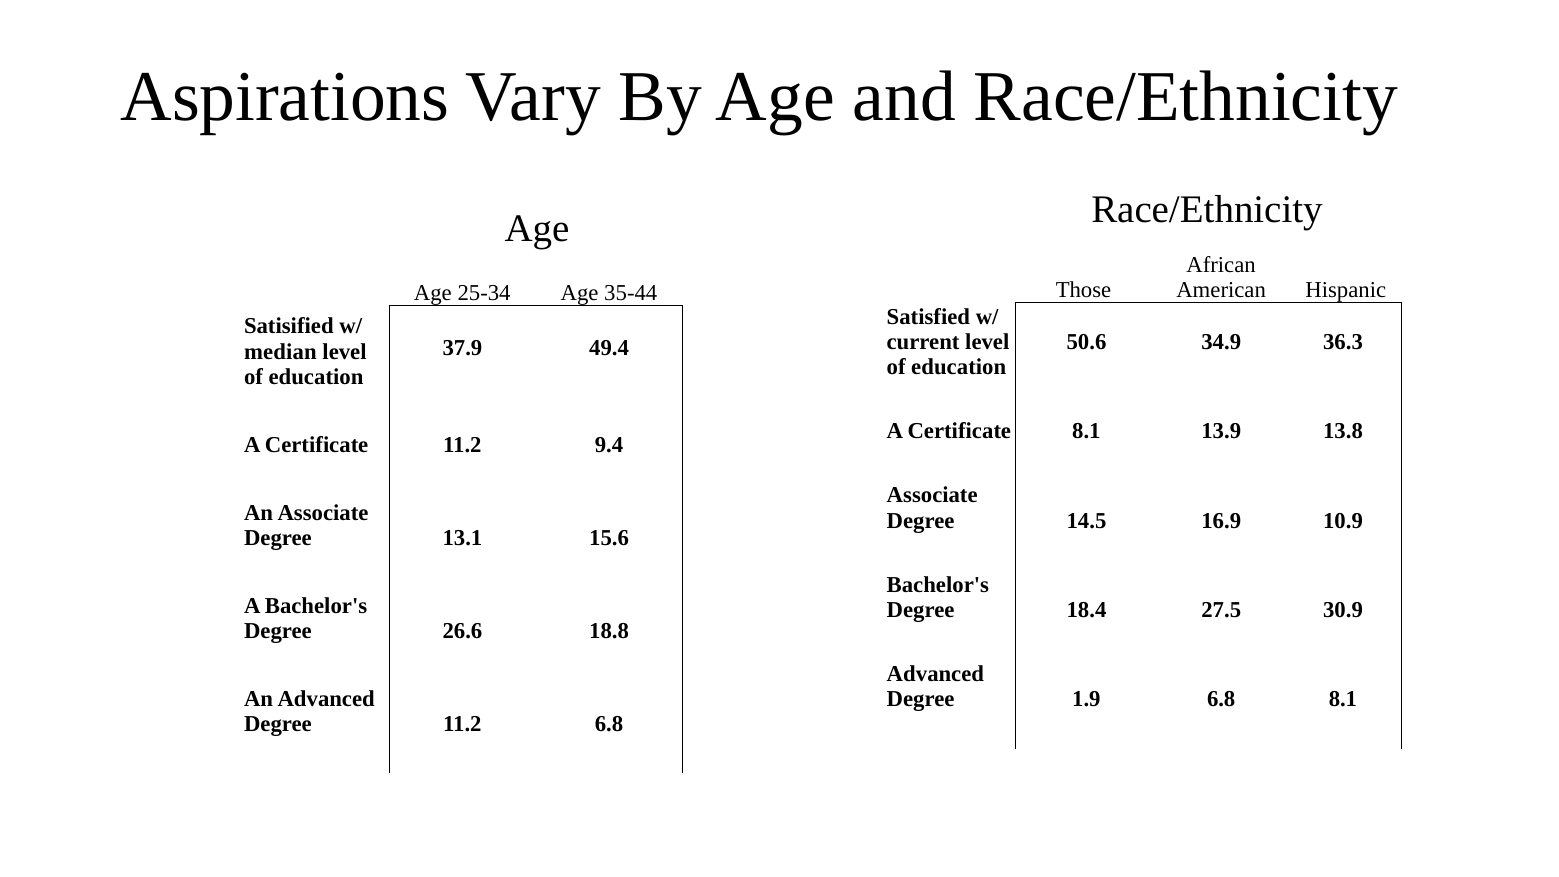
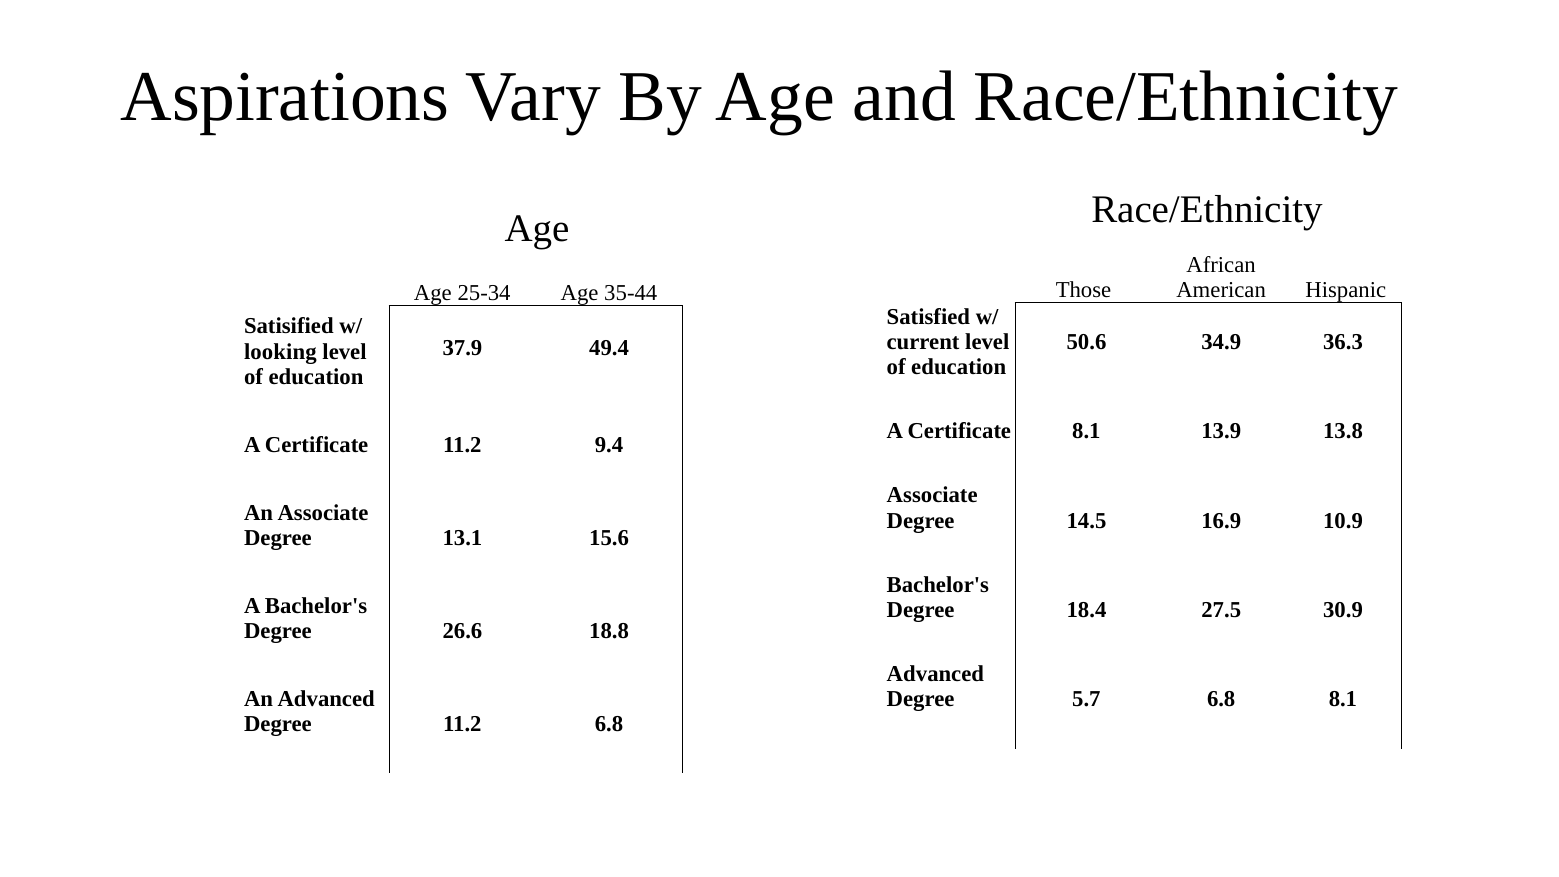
median: median -> looking
1.9: 1.9 -> 5.7
